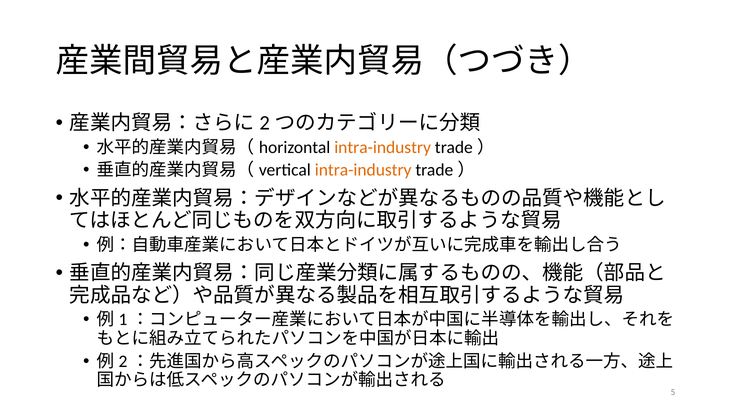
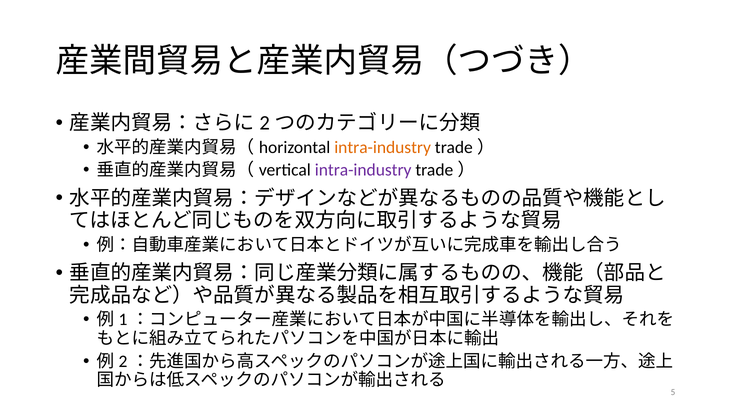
intra-industry at (363, 170) colour: orange -> purple
